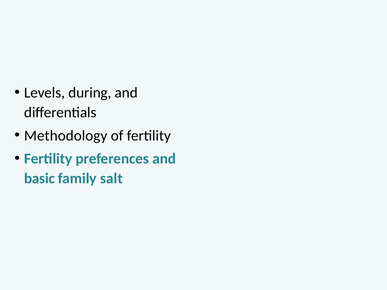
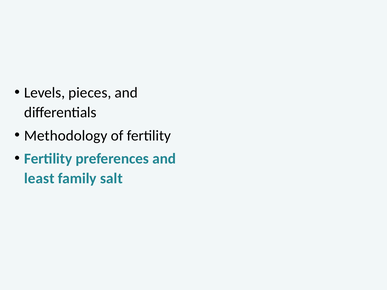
during: during -> pieces
basic: basic -> least
